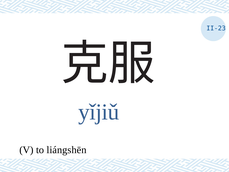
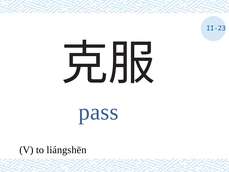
yǐjiǔ: yǐjiǔ -> pass
